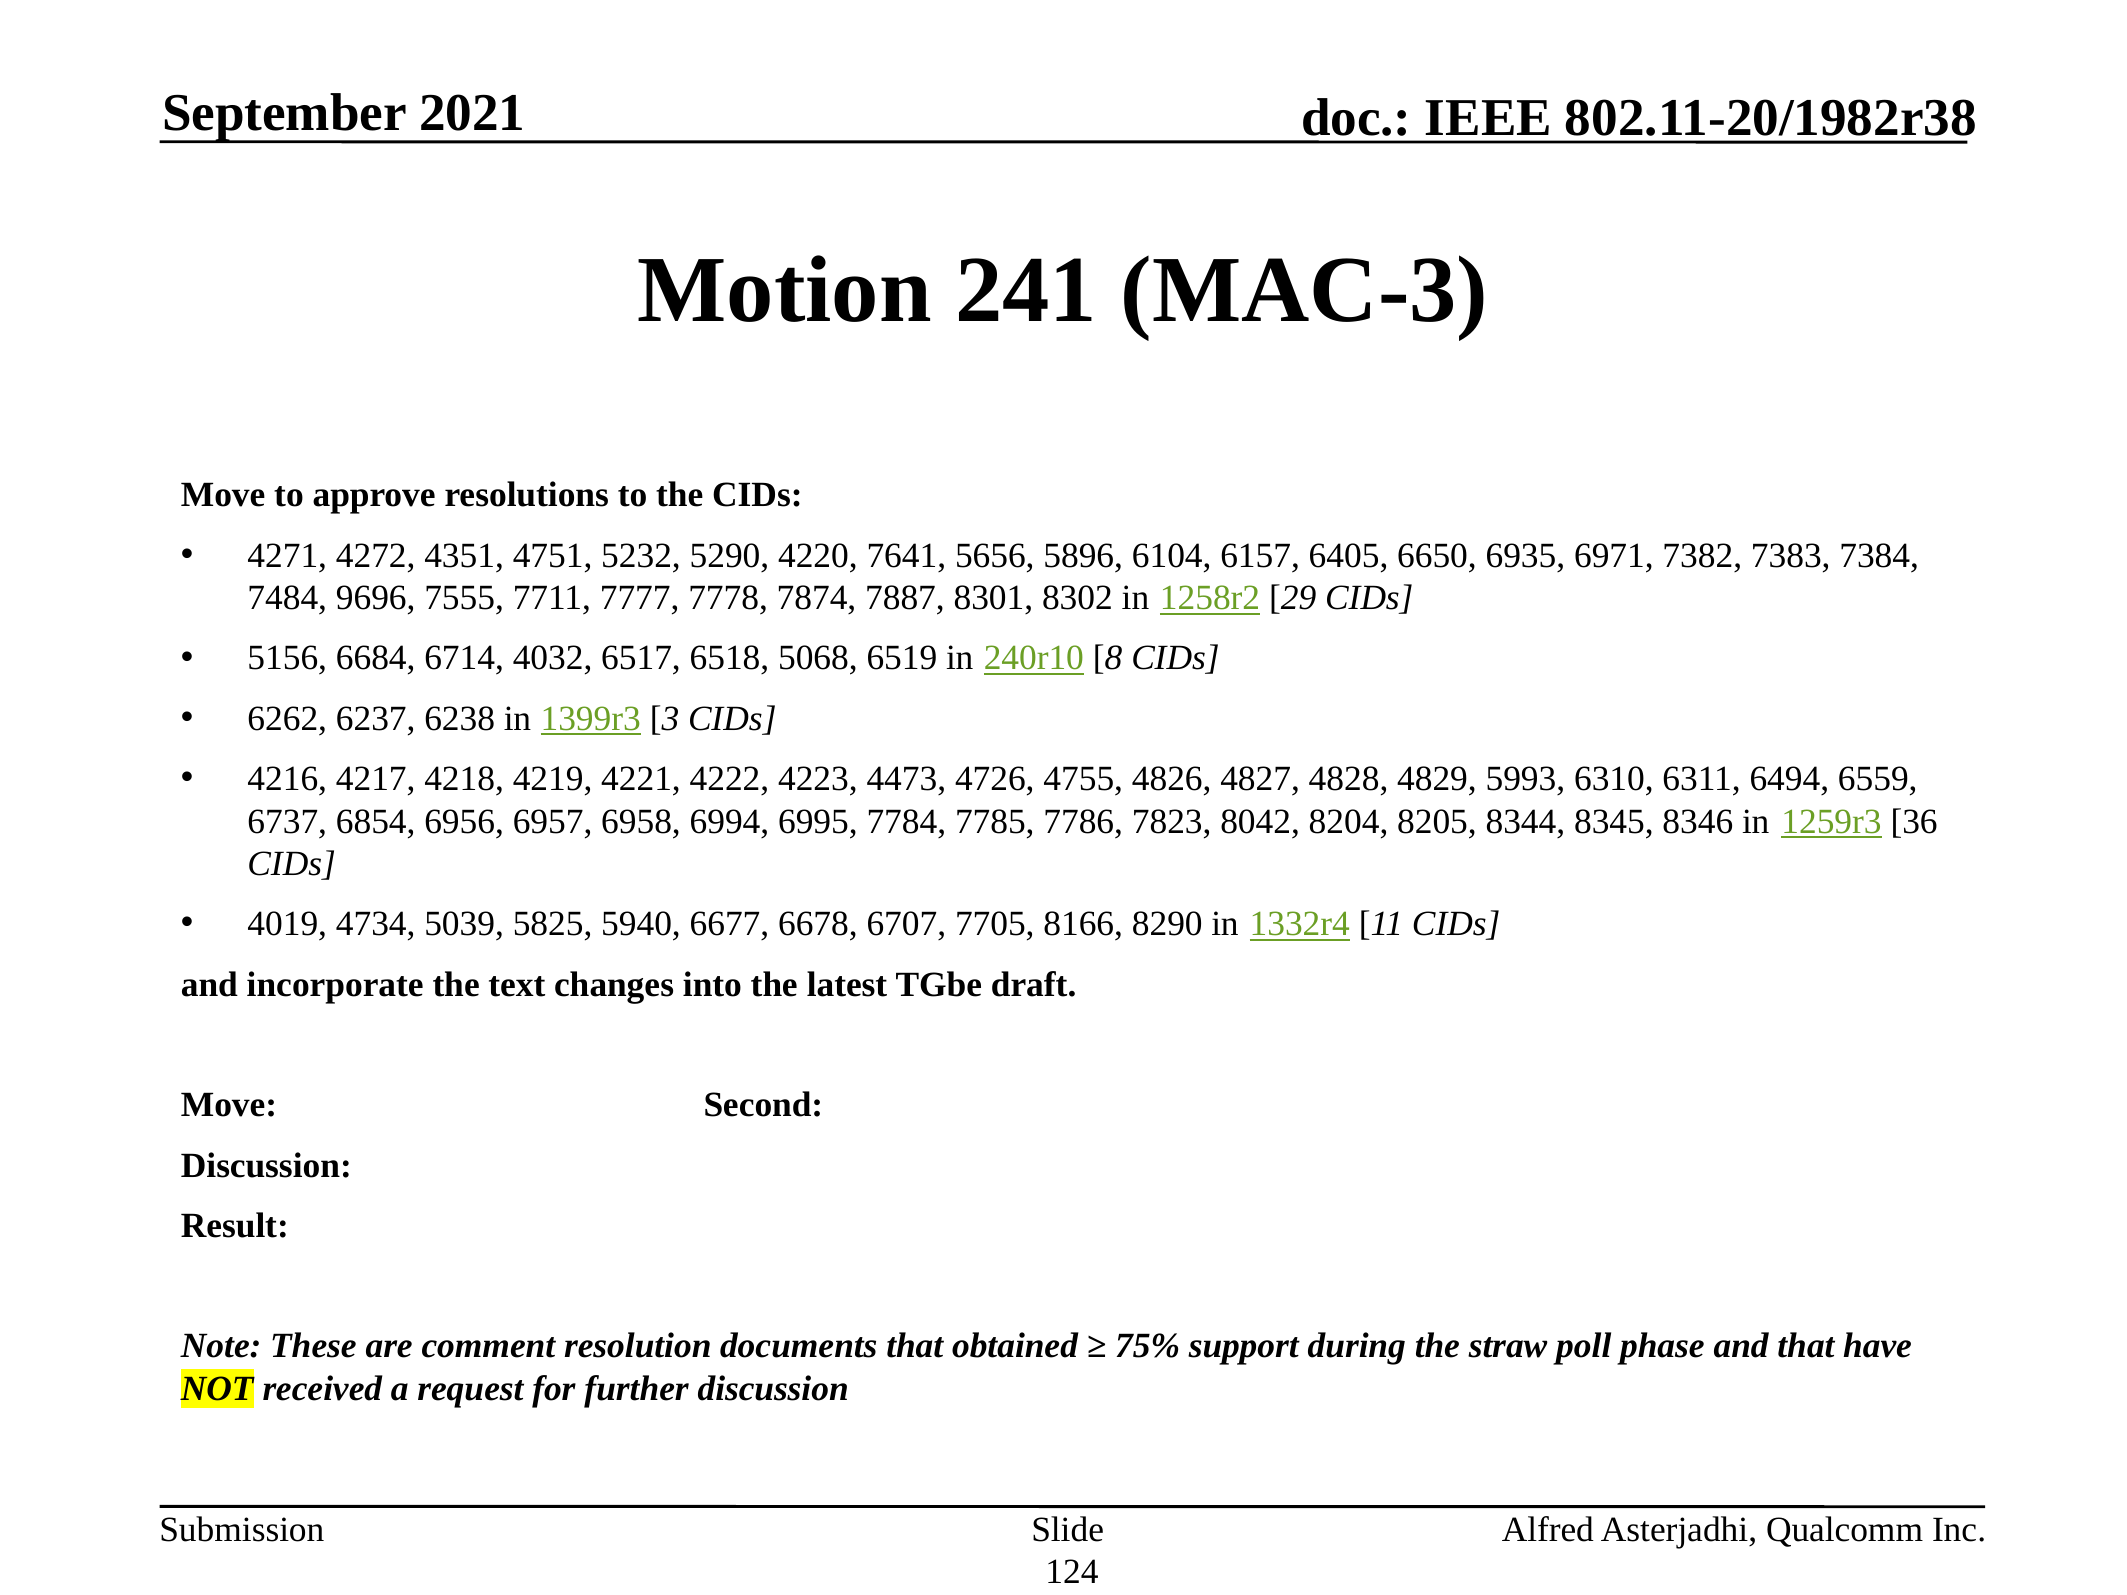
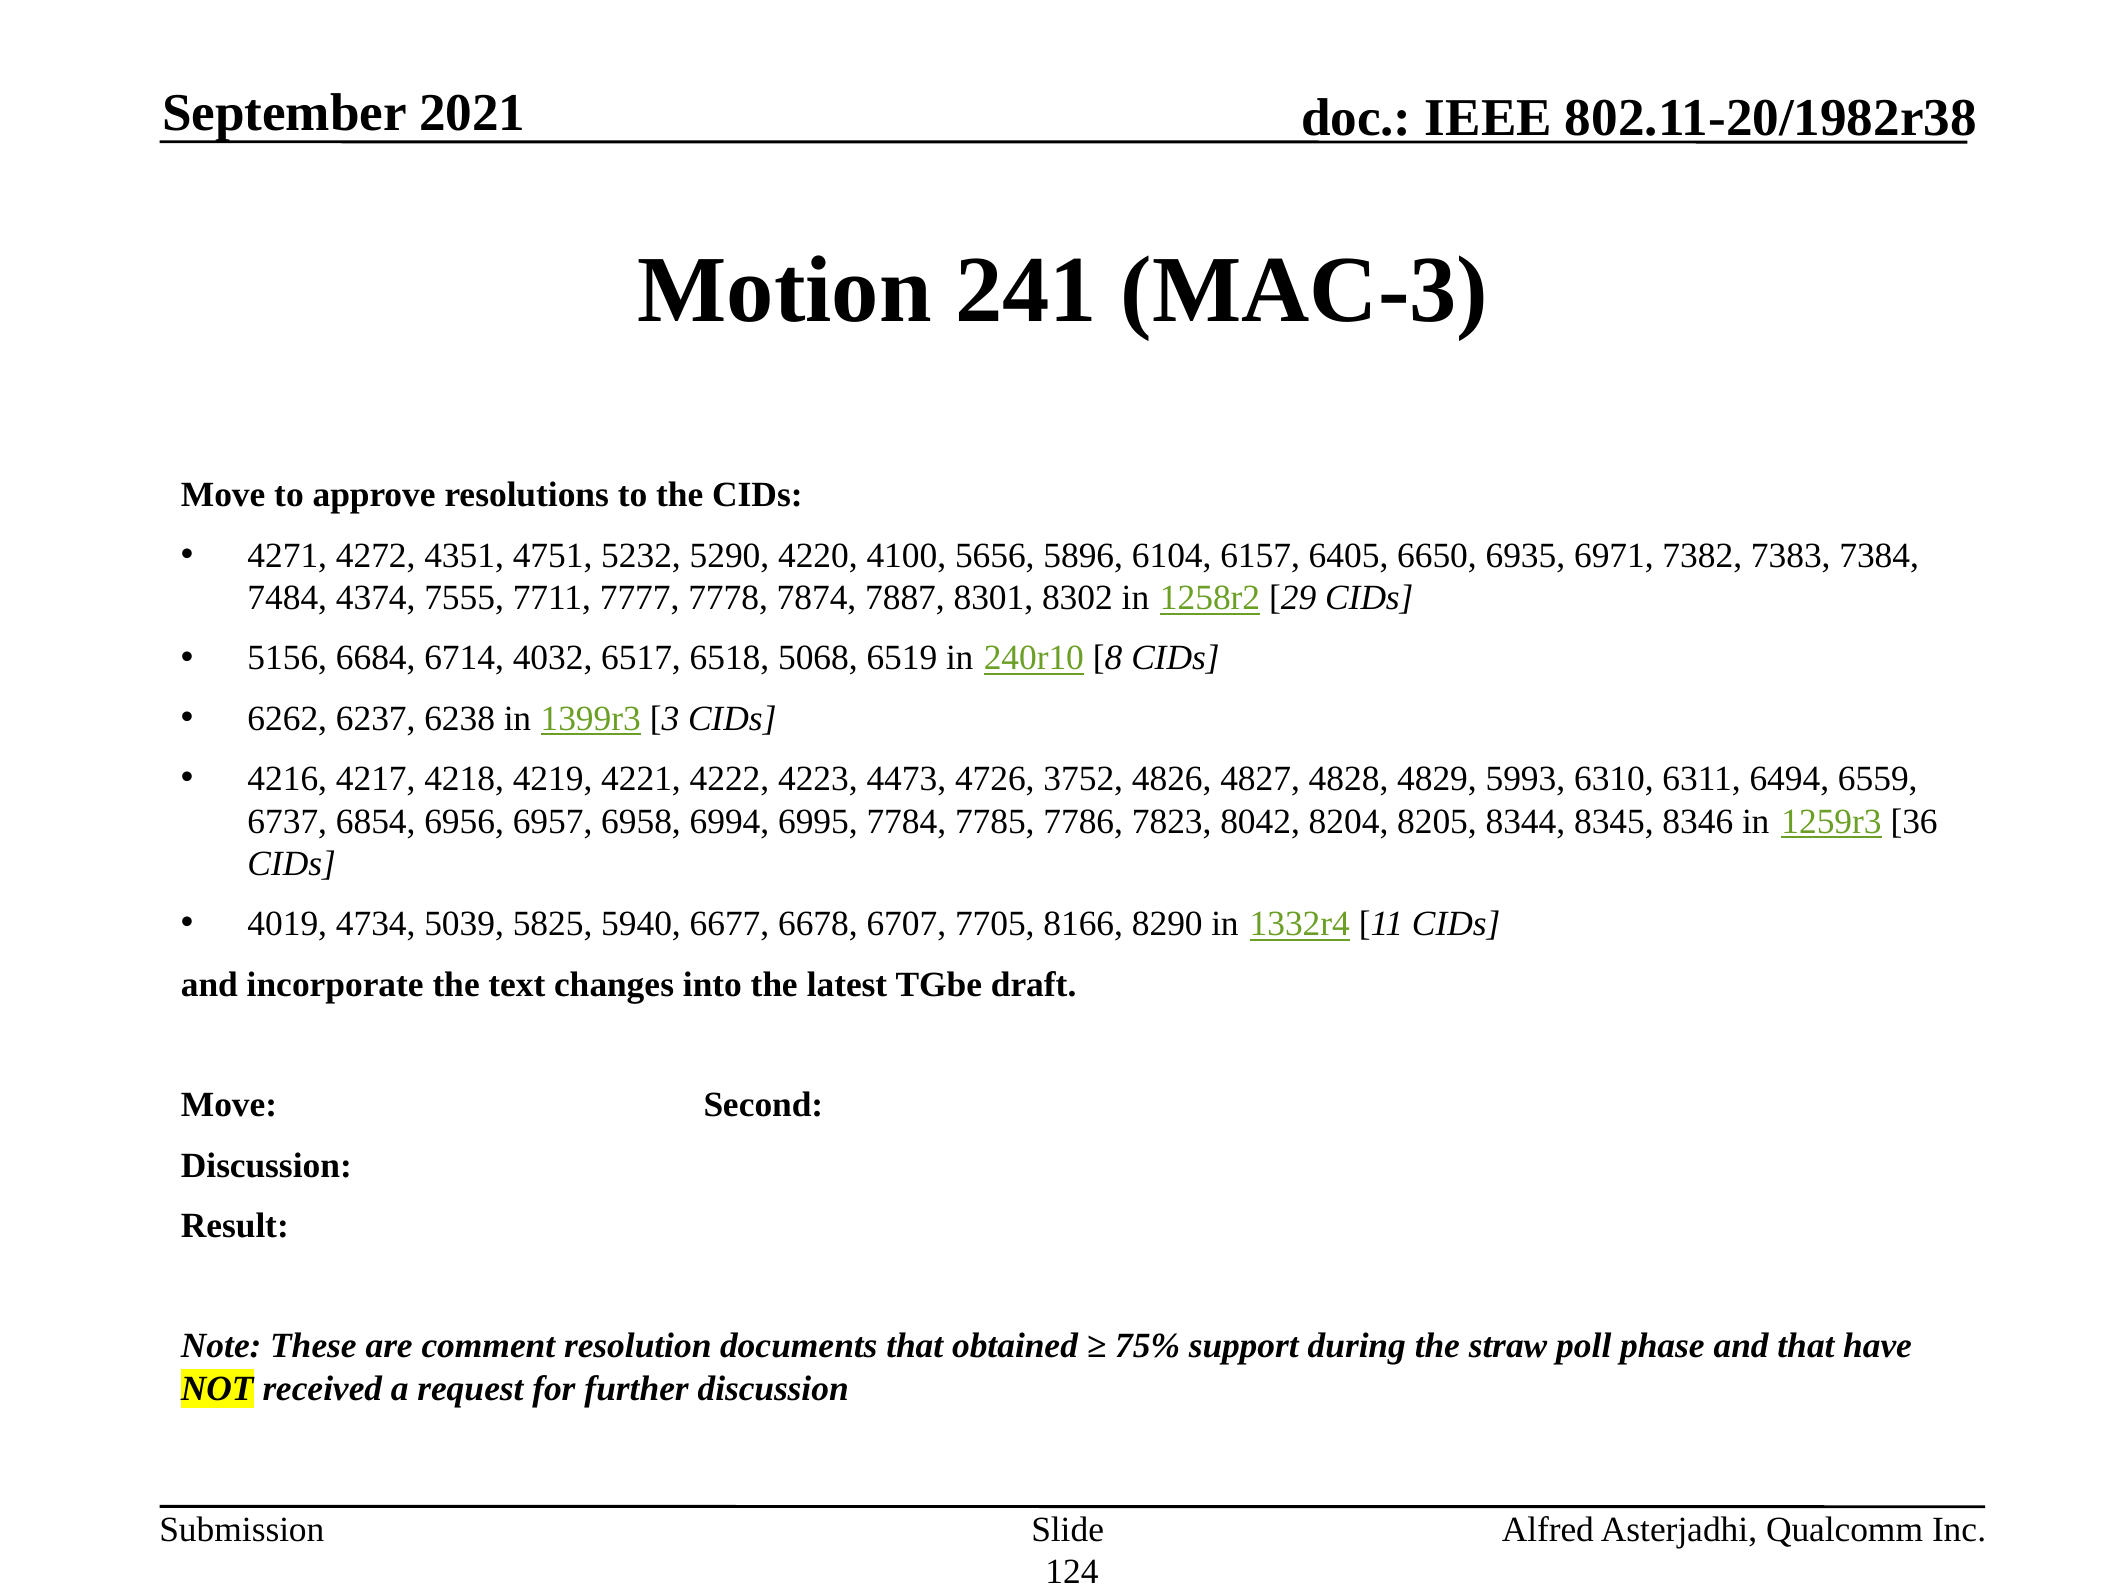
7641: 7641 -> 4100
9696: 9696 -> 4374
4755: 4755 -> 3752
